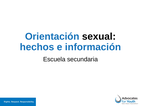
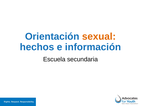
sexual colour: black -> orange
